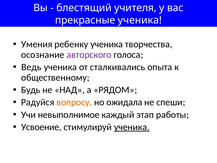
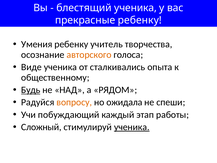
блестящий учителя: учителя -> ученика
прекрасные ученика: ученика -> ребенку
ребенку ученика: ученика -> учитель
авторского colour: purple -> orange
Ведь: Ведь -> Виде
Будь underline: none -> present
невыполнимое: невыполнимое -> побуждающий
Усвоение: Усвоение -> Сложный
